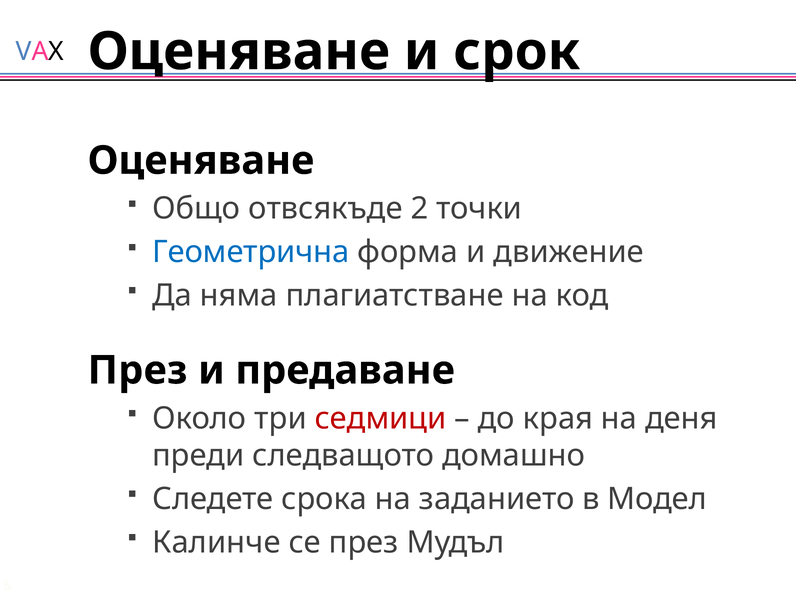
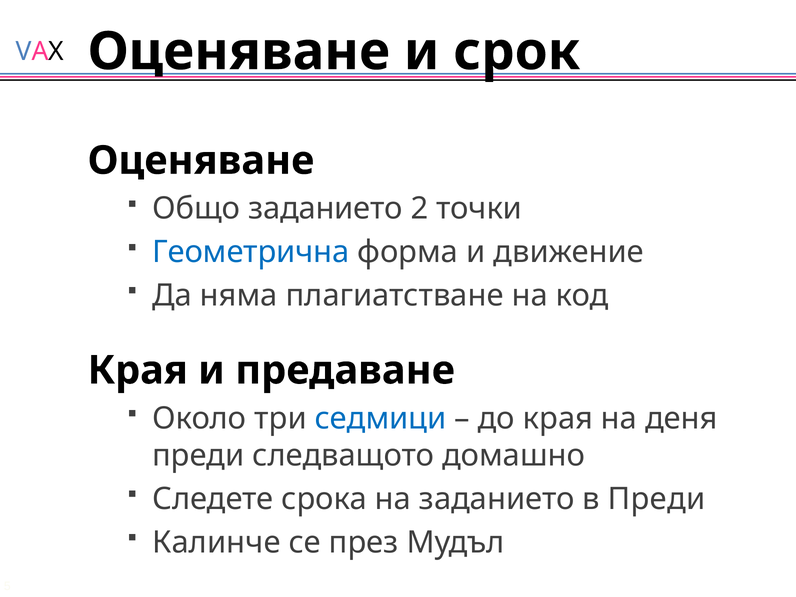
Общо отвсякъде: отвсякъде -> заданието
През at (138, 370): През -> Края
седмици colour: red -> blue
в Модел: Модел -> Преди
